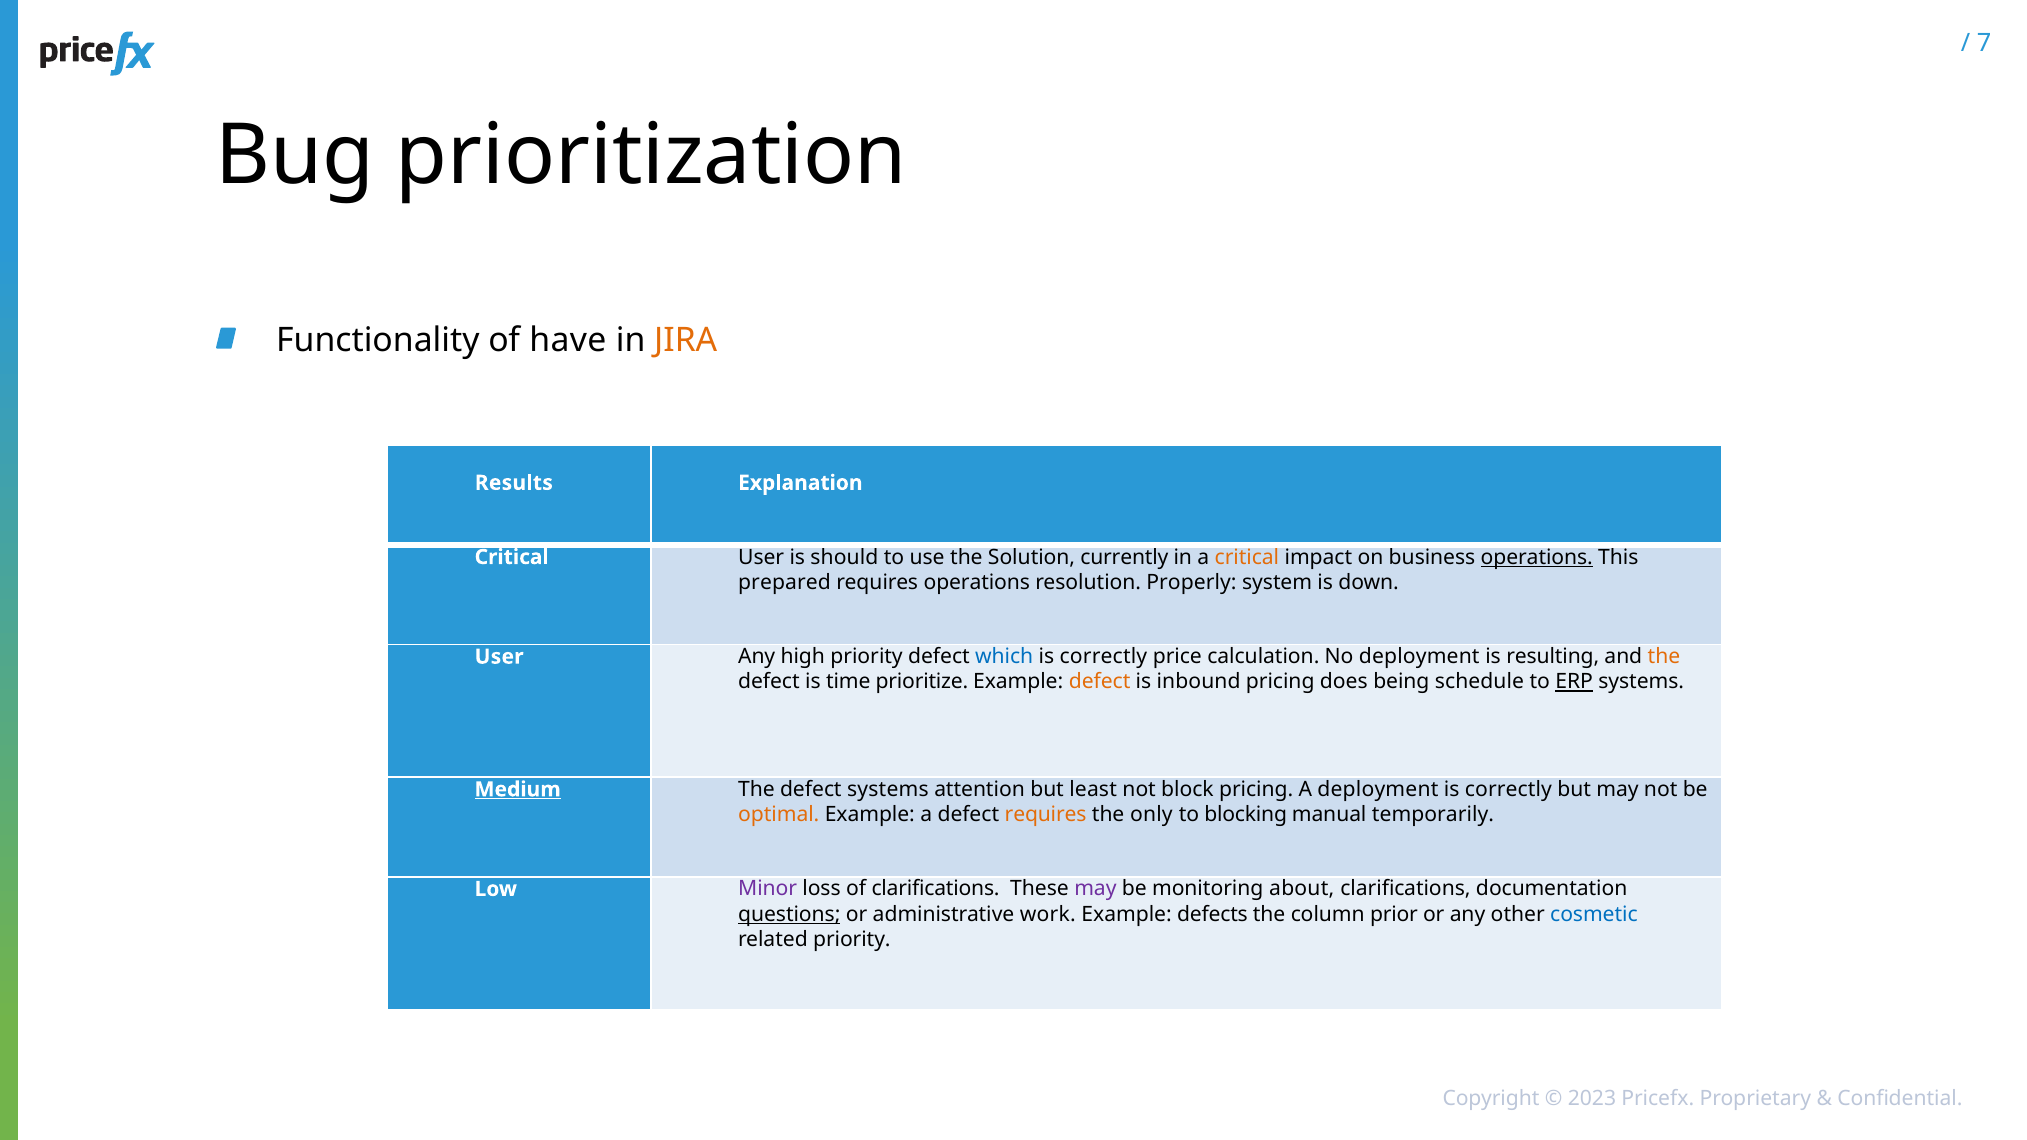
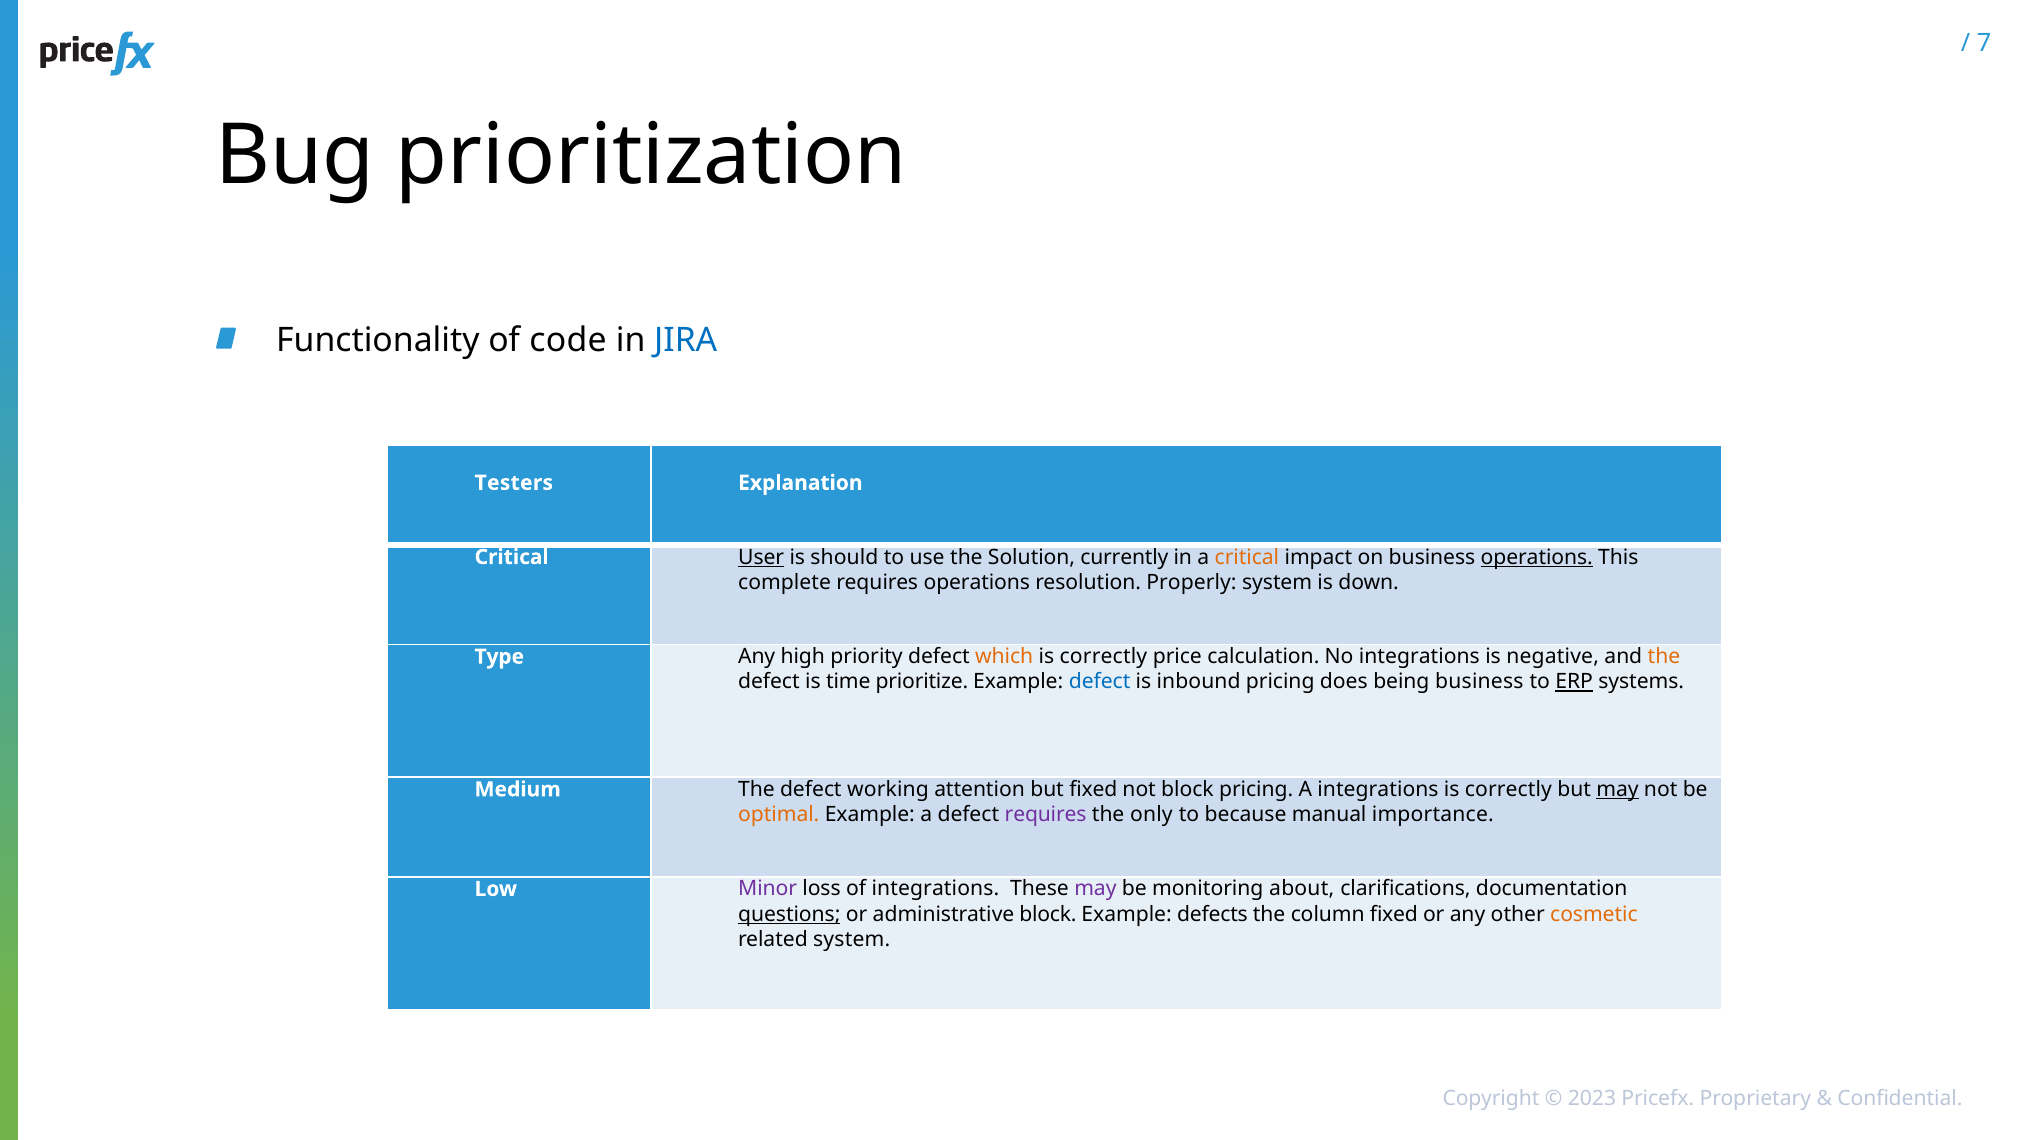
have: have -> code
JIRA colour: orange -> blue
Results: Results -> Testers
User at (761, 557) underline: none -> present
prepared: prepared -> complete
User at (499, 657): User -> Type
which colour: blue -> orange
No deployment: deployment -> integrations
resulting: resulting -> negative
defect at (1100, 682) colour: orange -> blue
being schedule: schedule -> business
Medium underline: present -> none
defect systems: systems -> working
but least: least -> fixed
A deployment: deployment -> integrations
may at (1617, 790) underline: none -> present
requires at (1046, 815) colour: orange -> purple
blocking: blocking -> because
temporarily: temporarily -> importance
of clarifications: clarifications -> integrations
administrative work: work -> block
column prior: prior -> fixed
cosmetic colour: blue -> orange
related priority: priority -> system
